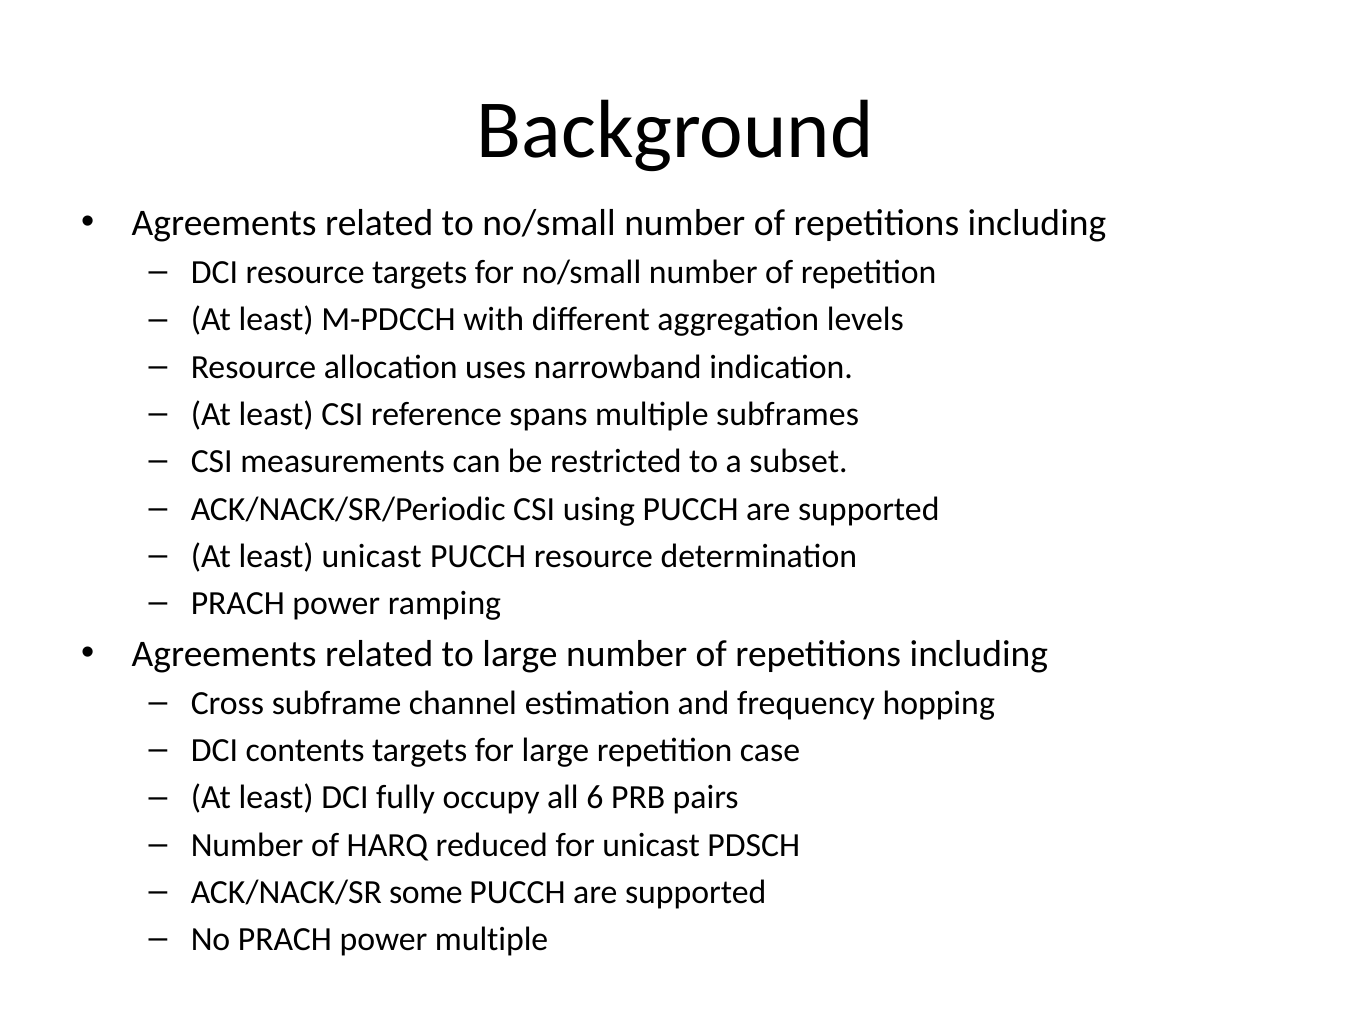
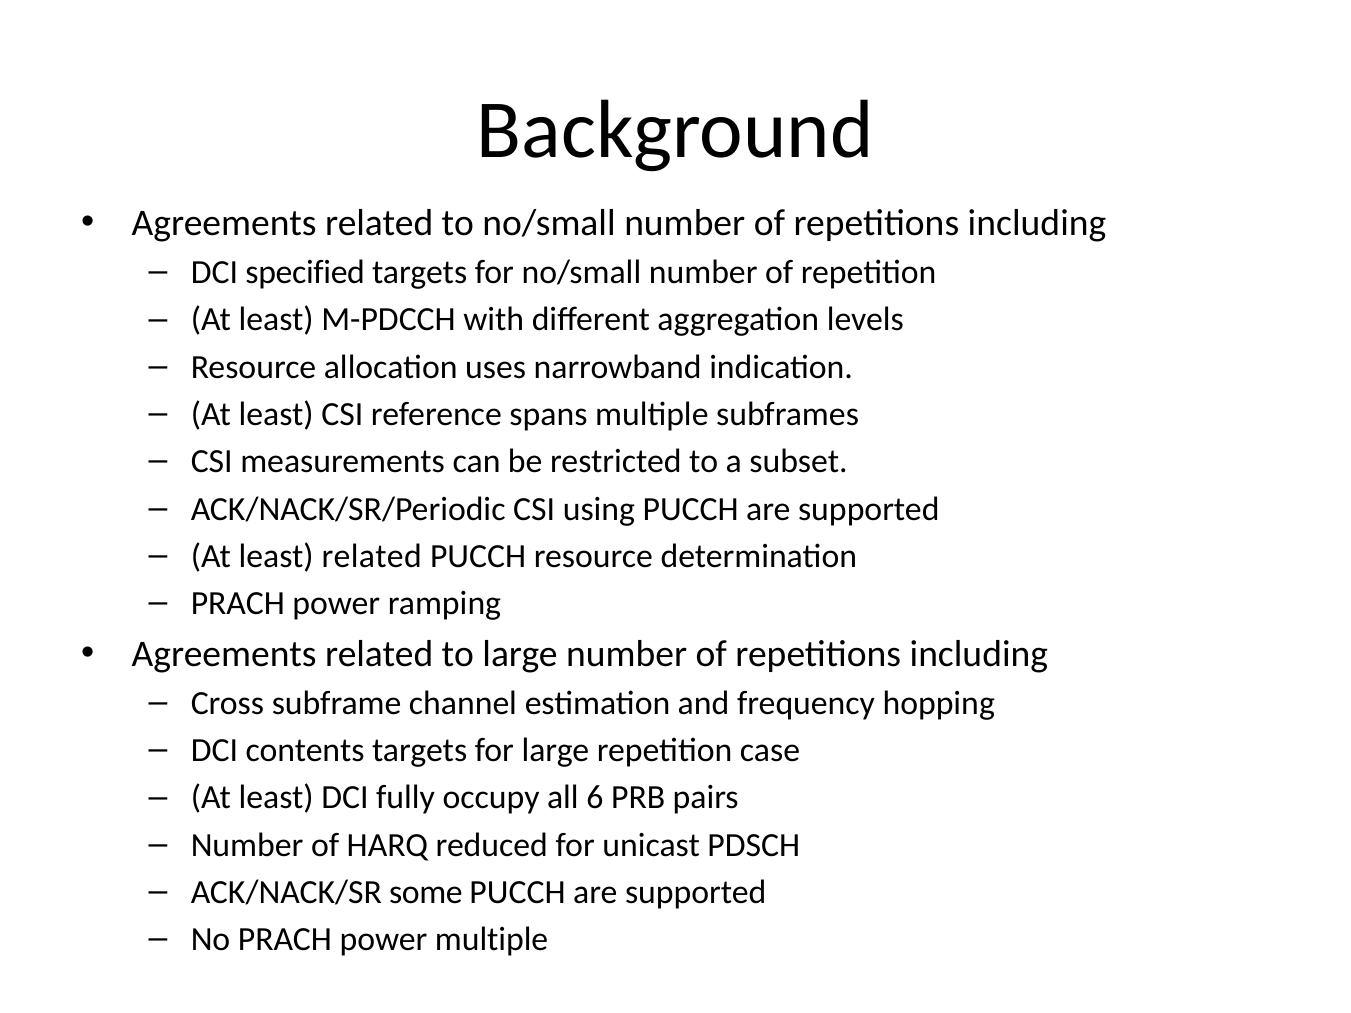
DCI resource: resource -> specified
least unicast: unicast -> related
